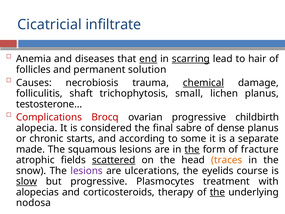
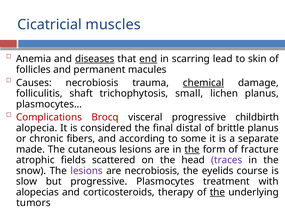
infiltrate: infiltrate -> muscles
diseases underline: none -> present
scarring underline: present -> none
hair: hair -> skin
solution: solution -> macules
testosterone at (49, 104): testosterone -> plasmocytes
ovarian: ovarian -> visceral
sabre: sabre -> distal
dense: dense -> brittle
starts: starts -> fibers
squamous: squamous -> cutaneous
scattered underline: present -> none
traces colour: orange -> purple
are ulcerations: ulcerations -> necrobiosis
slow underline: present -> none
nodosa: nodosa -> tumors
